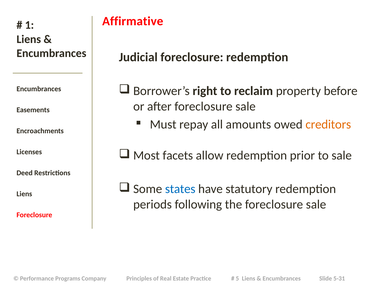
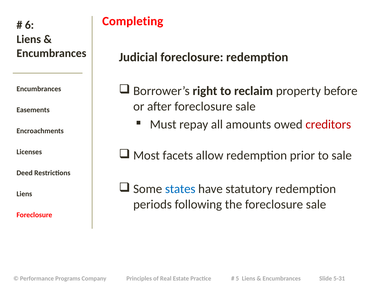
Affirmative: Affirmative -> Completing
1: 1 -> 6
creditors colour: orange -> red
